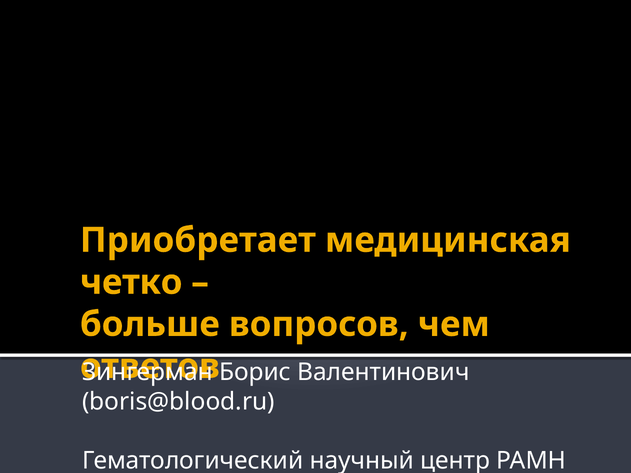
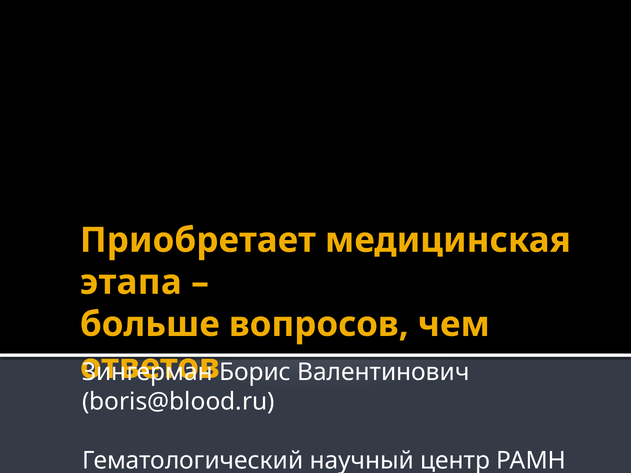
четко: четко -> этапа
